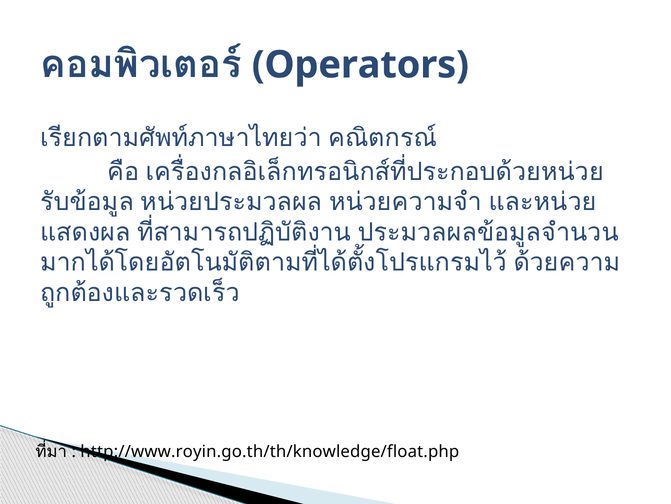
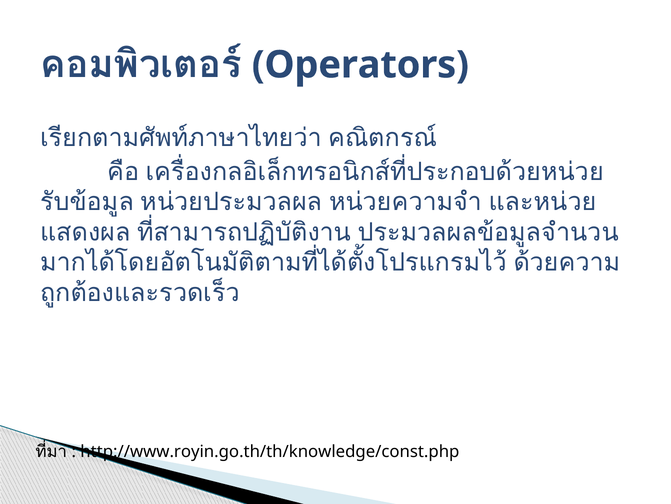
http://www.royin.go.th/th/knowledge/float.php: http://www.royin.go.th/th/knowledge/float.php -> http://www.royin.go.th/th/knowledge/const.php
